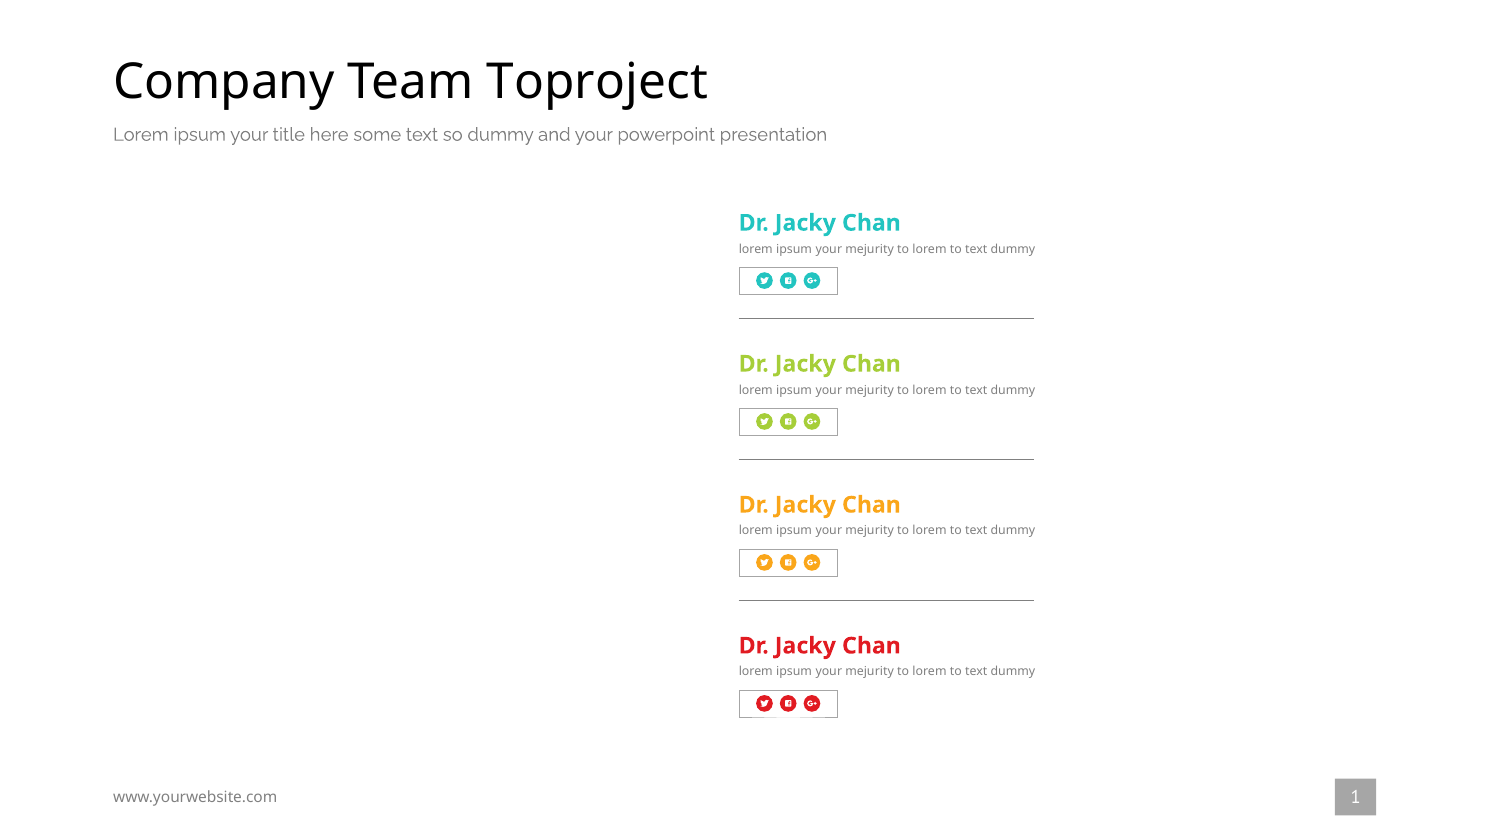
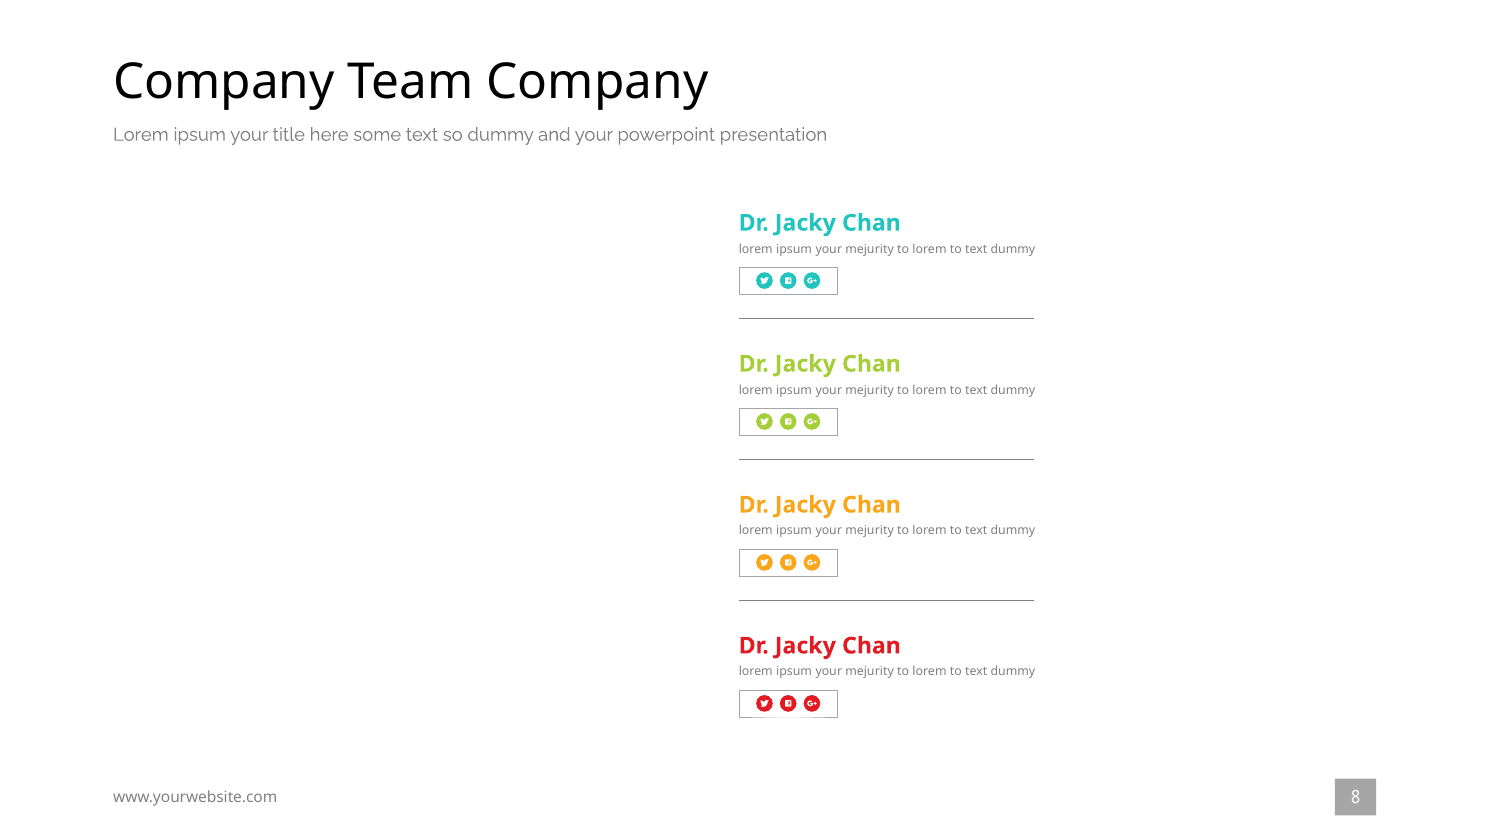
Team Toproject: Toproject -> Company
1: 1 -> 8
